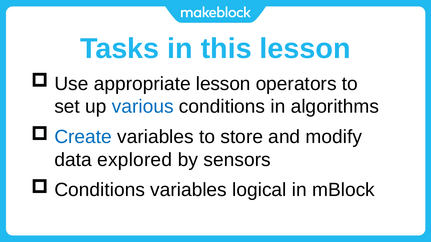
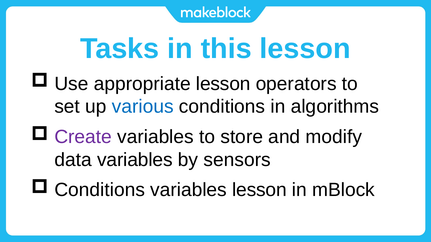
Create colour: blue -> purple
data explored: explored -> variables
variables logical: logical -> lesson
